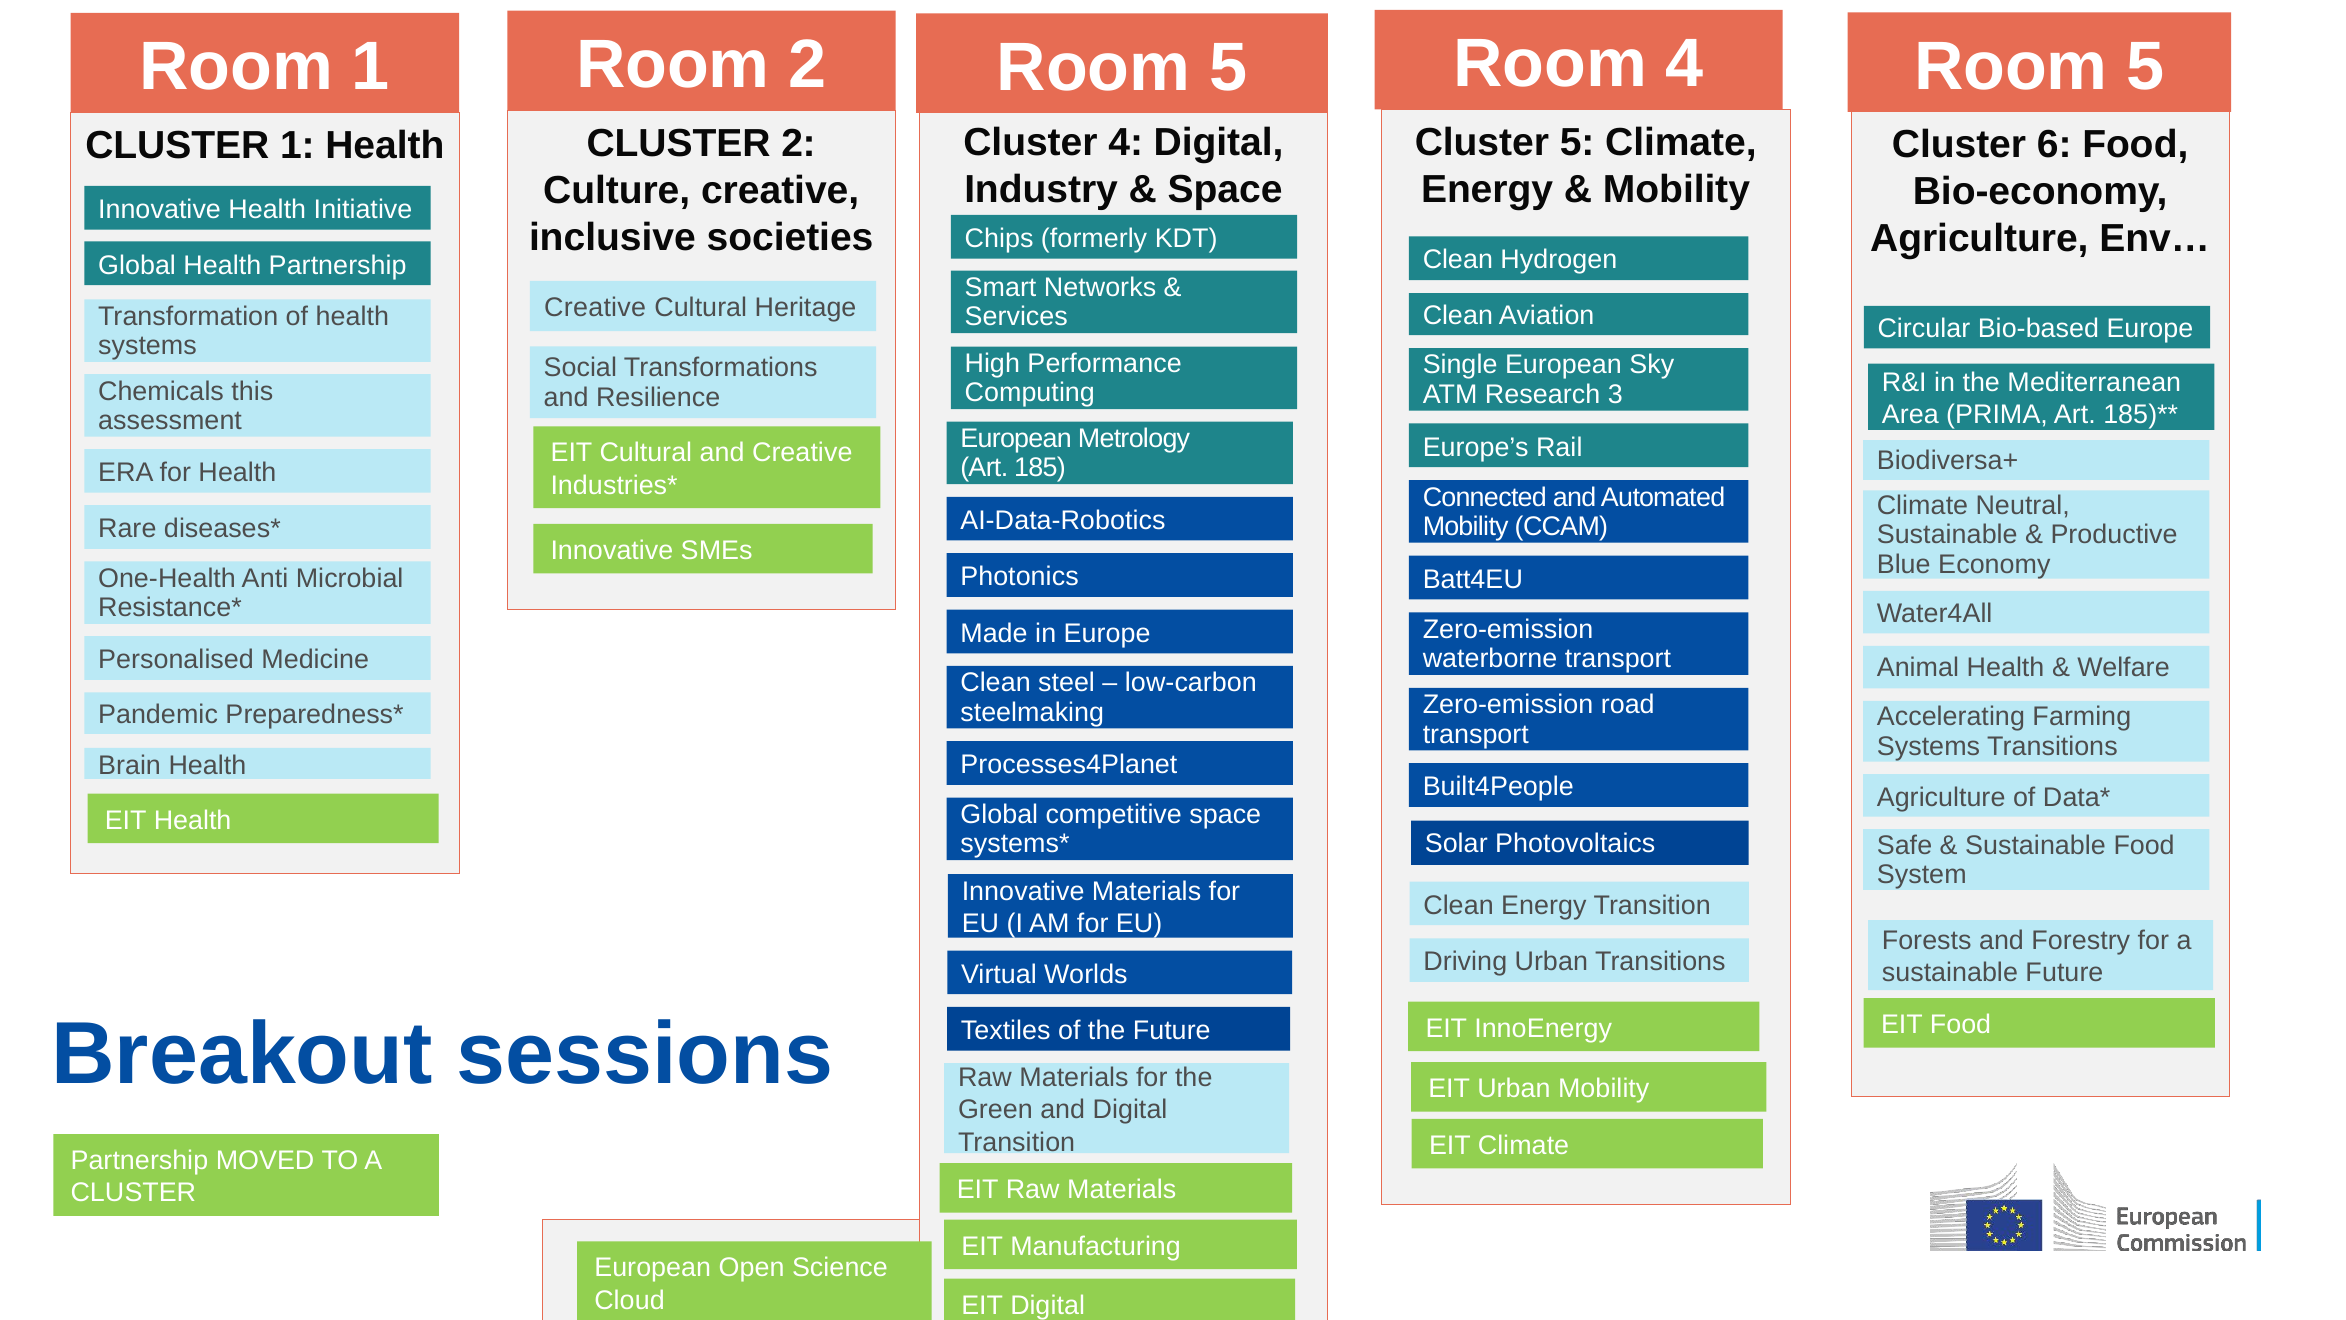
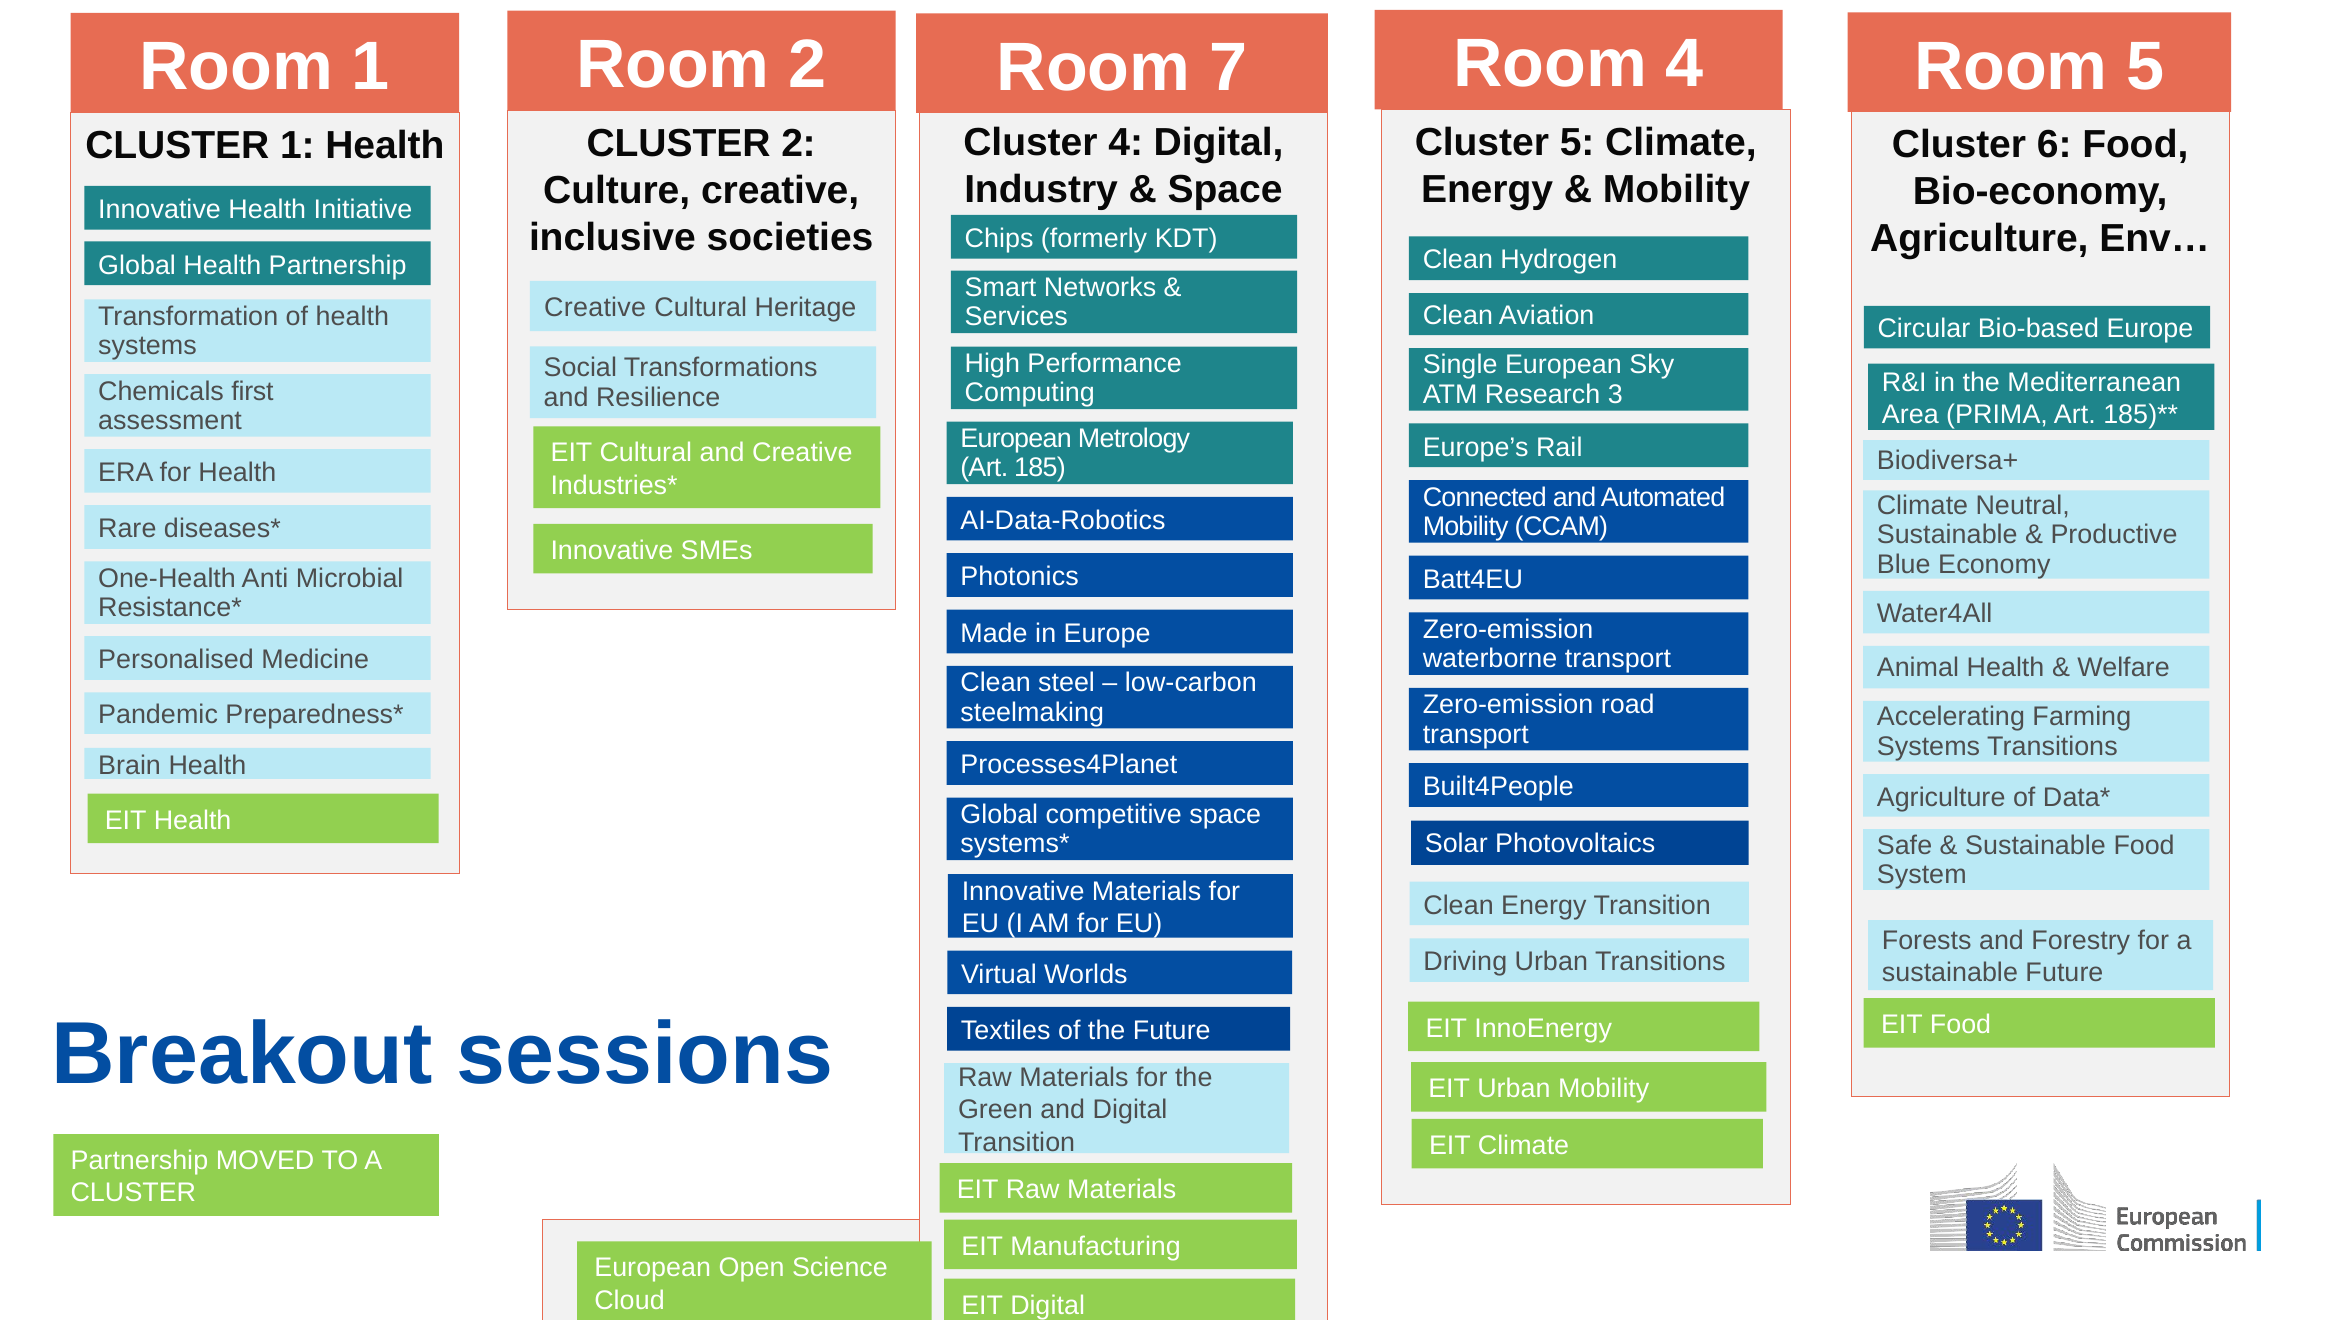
5 at (1228, 68): 5 -> 7
this: this -> first
